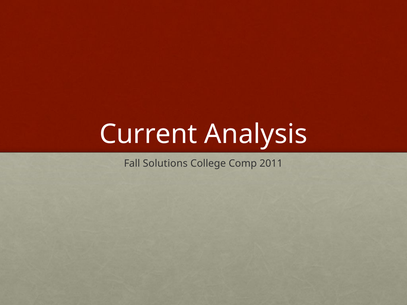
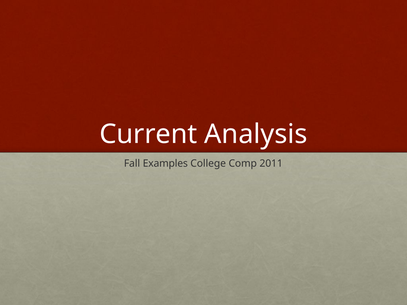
Solutions: Solutions -> Examples
